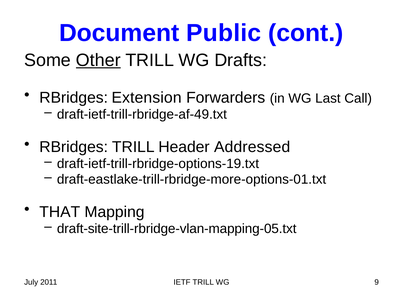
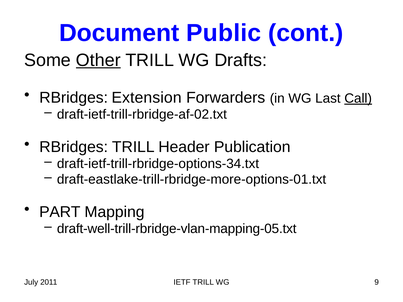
Call underline: none -> present
draft-ietf-trill-rbridge-af-49.txt: draft-ietf-trill-rbridge-af-49.txt -> draft-ietf-trill-rbridge-af-02.txt
Addressed: Addressed -> Publication
draft-ietf-trill-rbridge-options-19.txt: draft-ietf-trill-rbridge-options-19.txt -> draft-ietf-trill-rbridge-options-34.txt
THAT: THAT -> PART
draft-site-trill-rbridge-vlan-mapping-05.txt: draft-site-trill-rbridge-vlan-mapping-05.txt -> draft-well-trill-rbridge-vlan-mapping-05.txt
